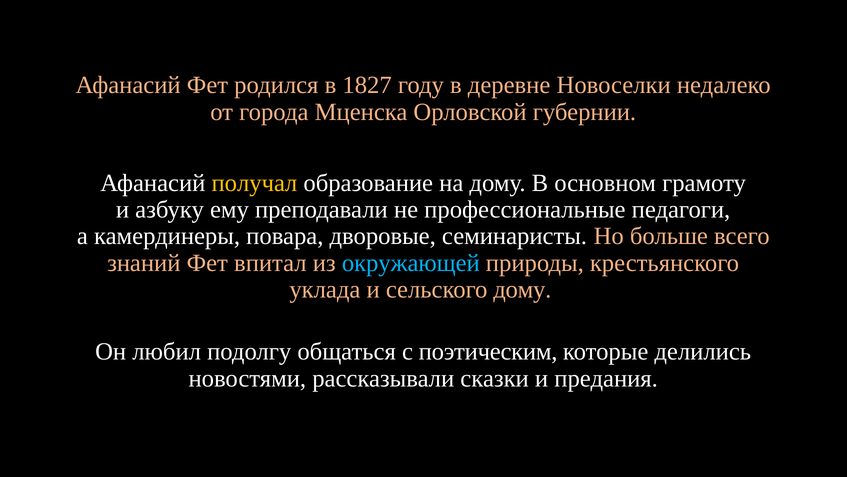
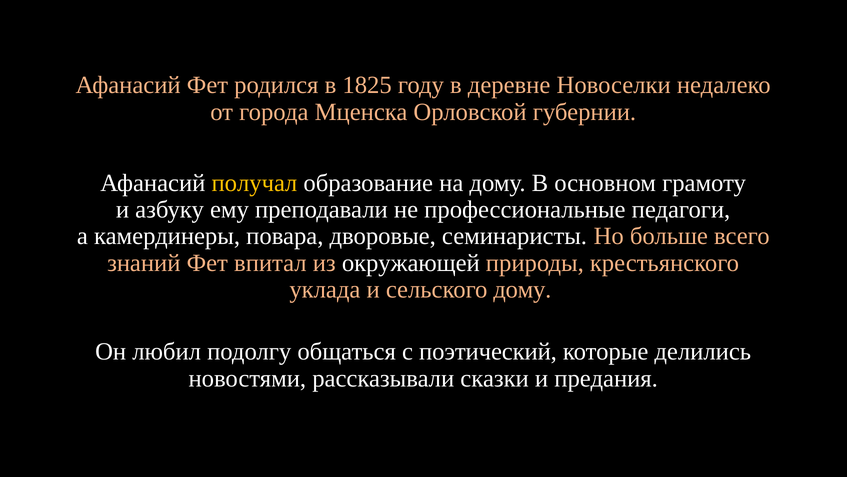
1827: 1827 -> 1825
окружающей colour: light blue -> white
поэтическим: поэтическим -> поэтический
